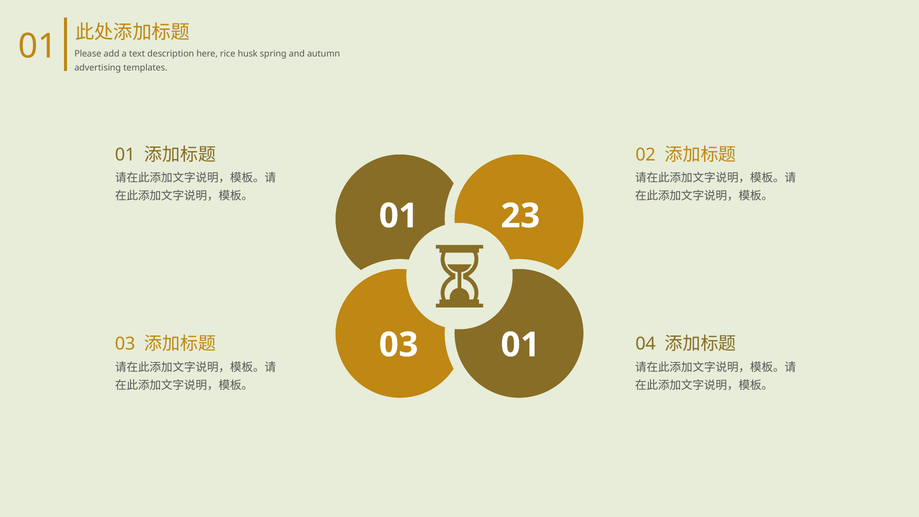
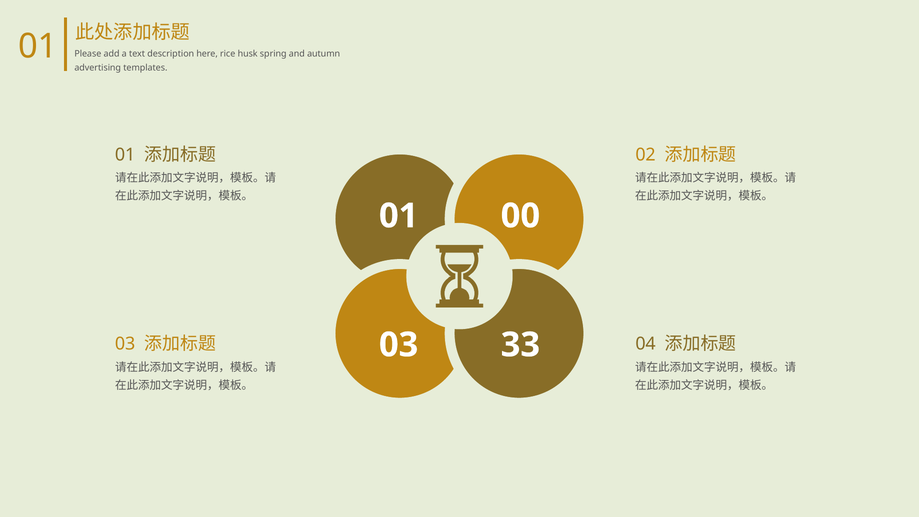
23: 23 -> 00
03 01: 01 -> 33
